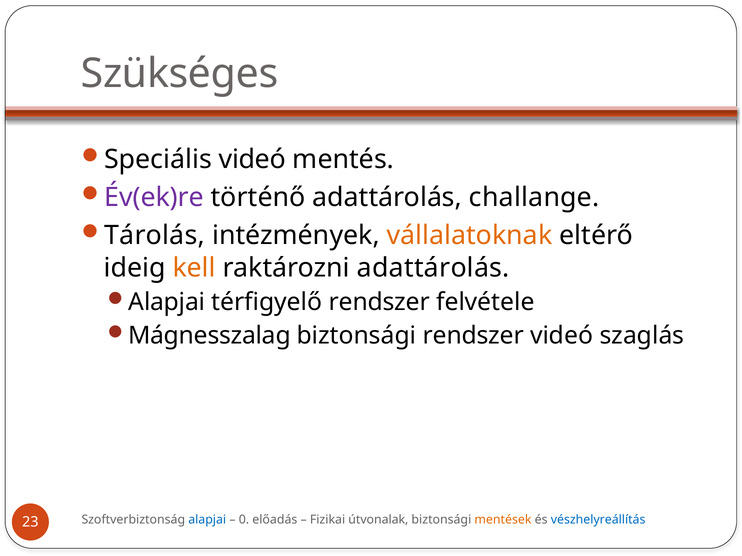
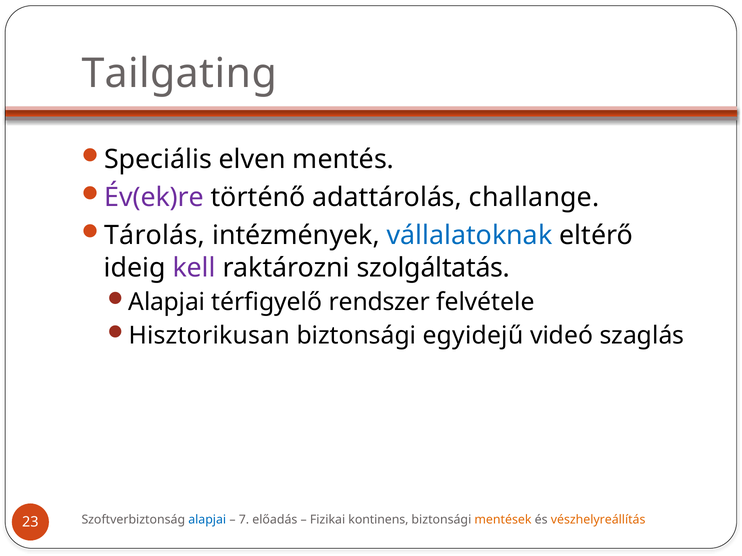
Szükséges: Szükséges -> Tailgating
Speciális videó: videó -> elven
vállalatoknak colour: orange -> blue
kell colour: orange -> purple
raktározni adattárolás: adattárolás -> szolgáltatás
Mágnesszalag: Mágnesszalag -> Hisztorikusan
biztonsági rendszer: rendszer -> egyidejű
0: 0 -> 7
útvonalak: útvonalak -> kontinens
vészhelyreállítás colour: blue -> orange
